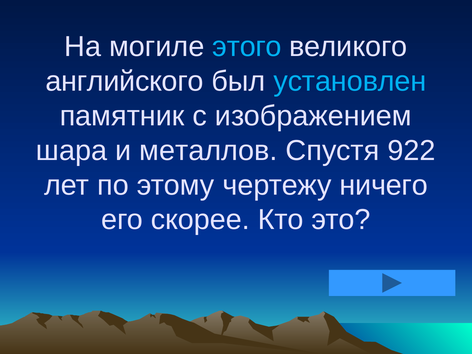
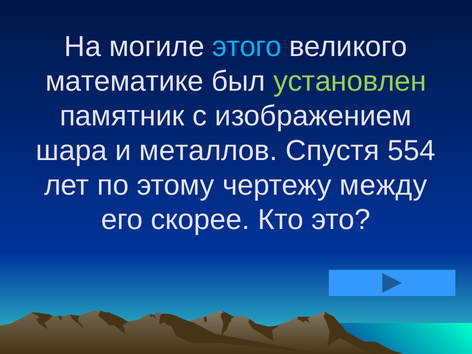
английского: английского -> математике
установлен colour: light blue -> light green
922: 922 -> 554
ничего: ничего -> между
